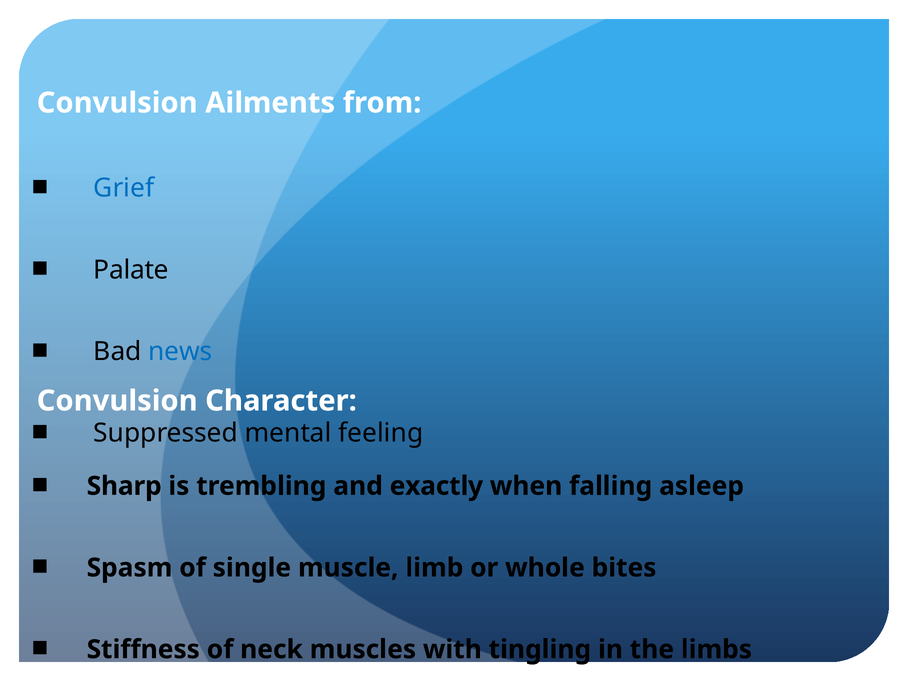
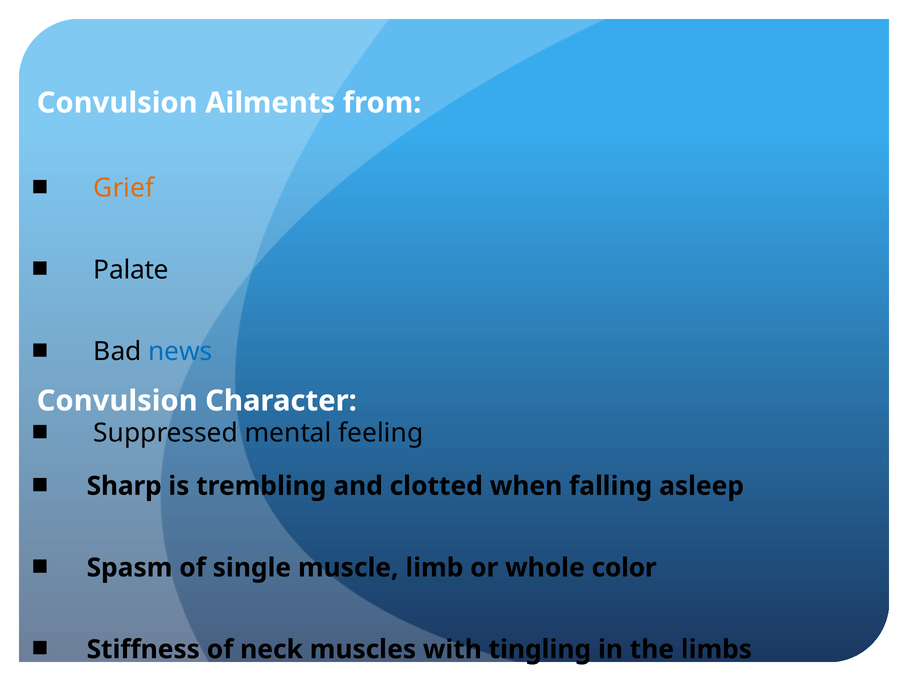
Grief colour: blue -> orange
exactly: exactly -> clotted
bites: bites -> color
